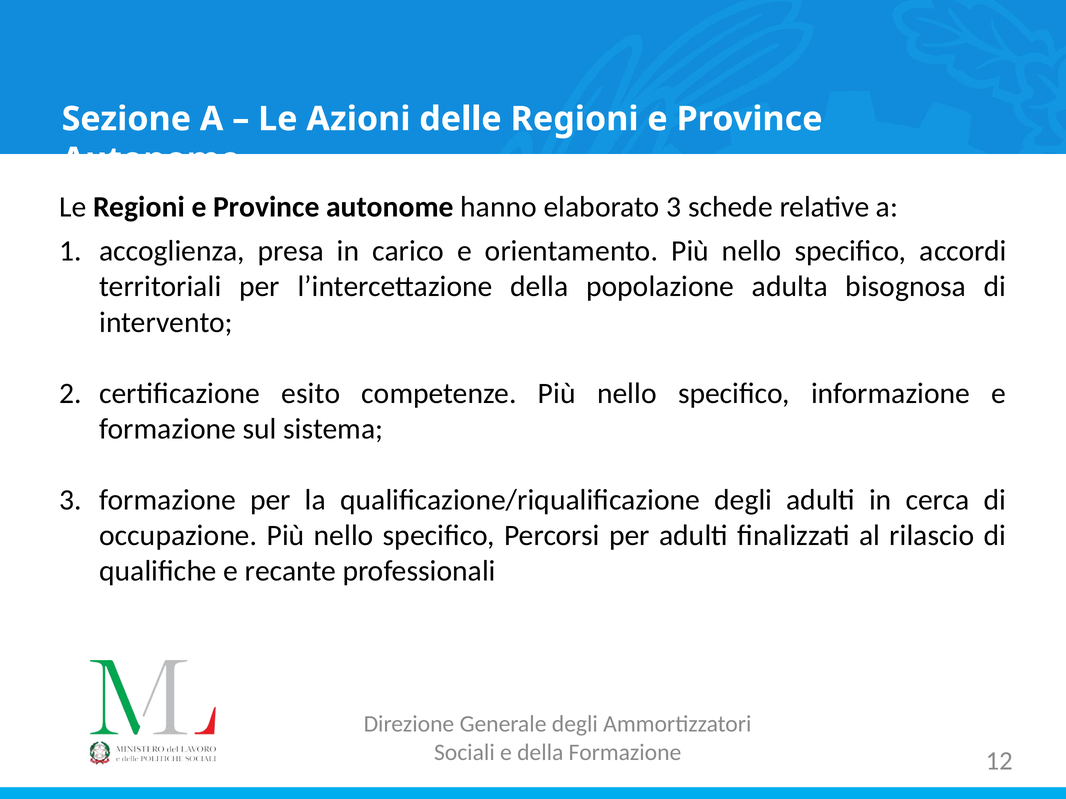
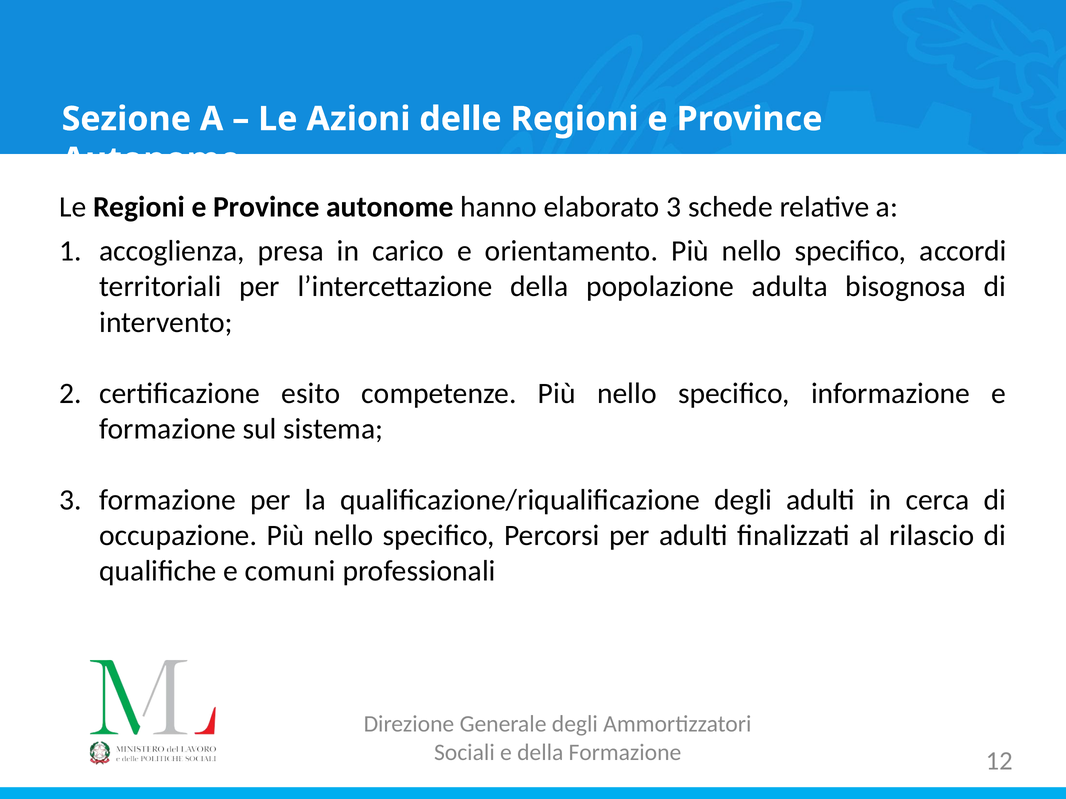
recante: recante -> comuni
